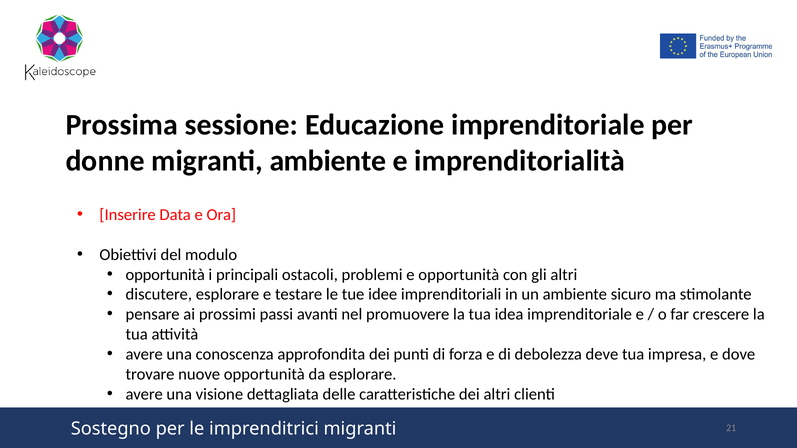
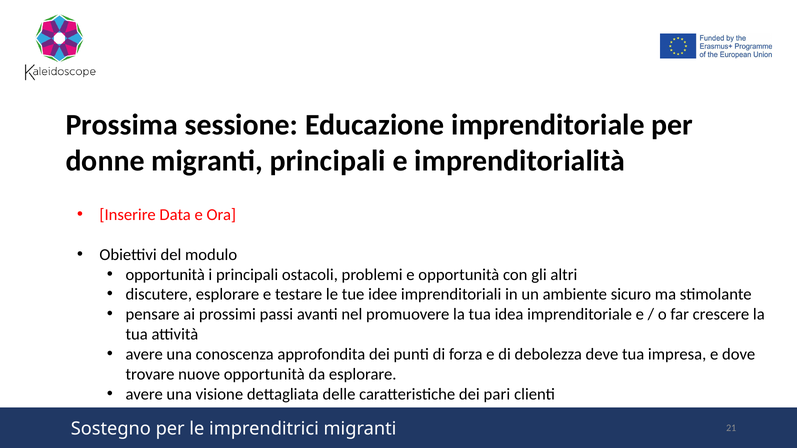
migranti ambiente: ambiente -> principali
dei altri: altri -> pari
